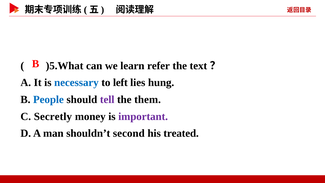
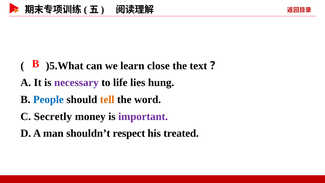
refer: refer -> close
necessary colour: blue -> purple
left: left -> life
tell colour: purple -> orange
them: them -> word
second: second -> respect
